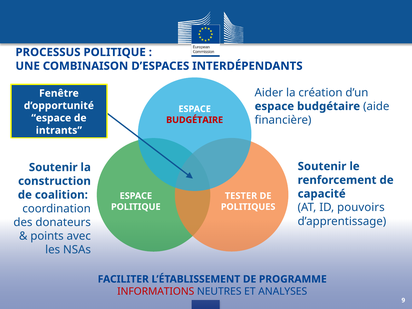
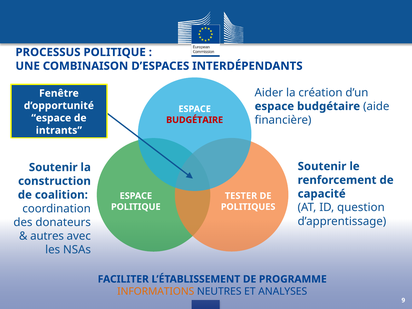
pouvoirs: pouvoirs -> question
points: points -> autres
INFORMATIONS colour: red -> orange
